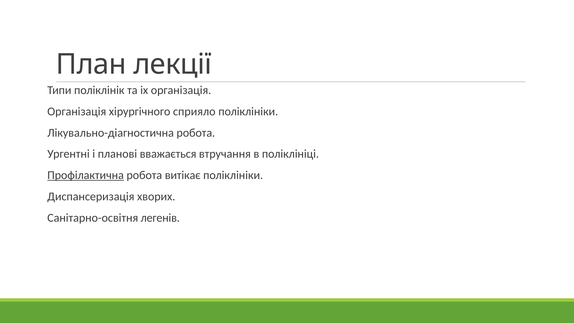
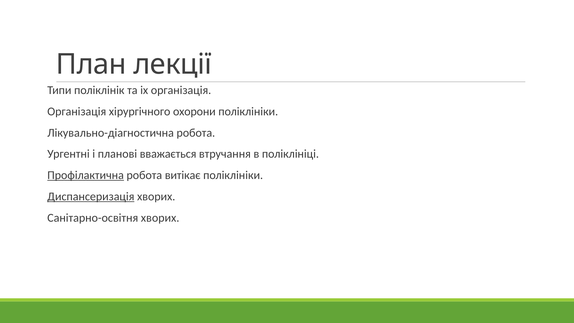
сприяло: сприяло -> охорони
Диспансеризація underline: none -> present
Санітарно-освітня легенів: легенів -> хворих
